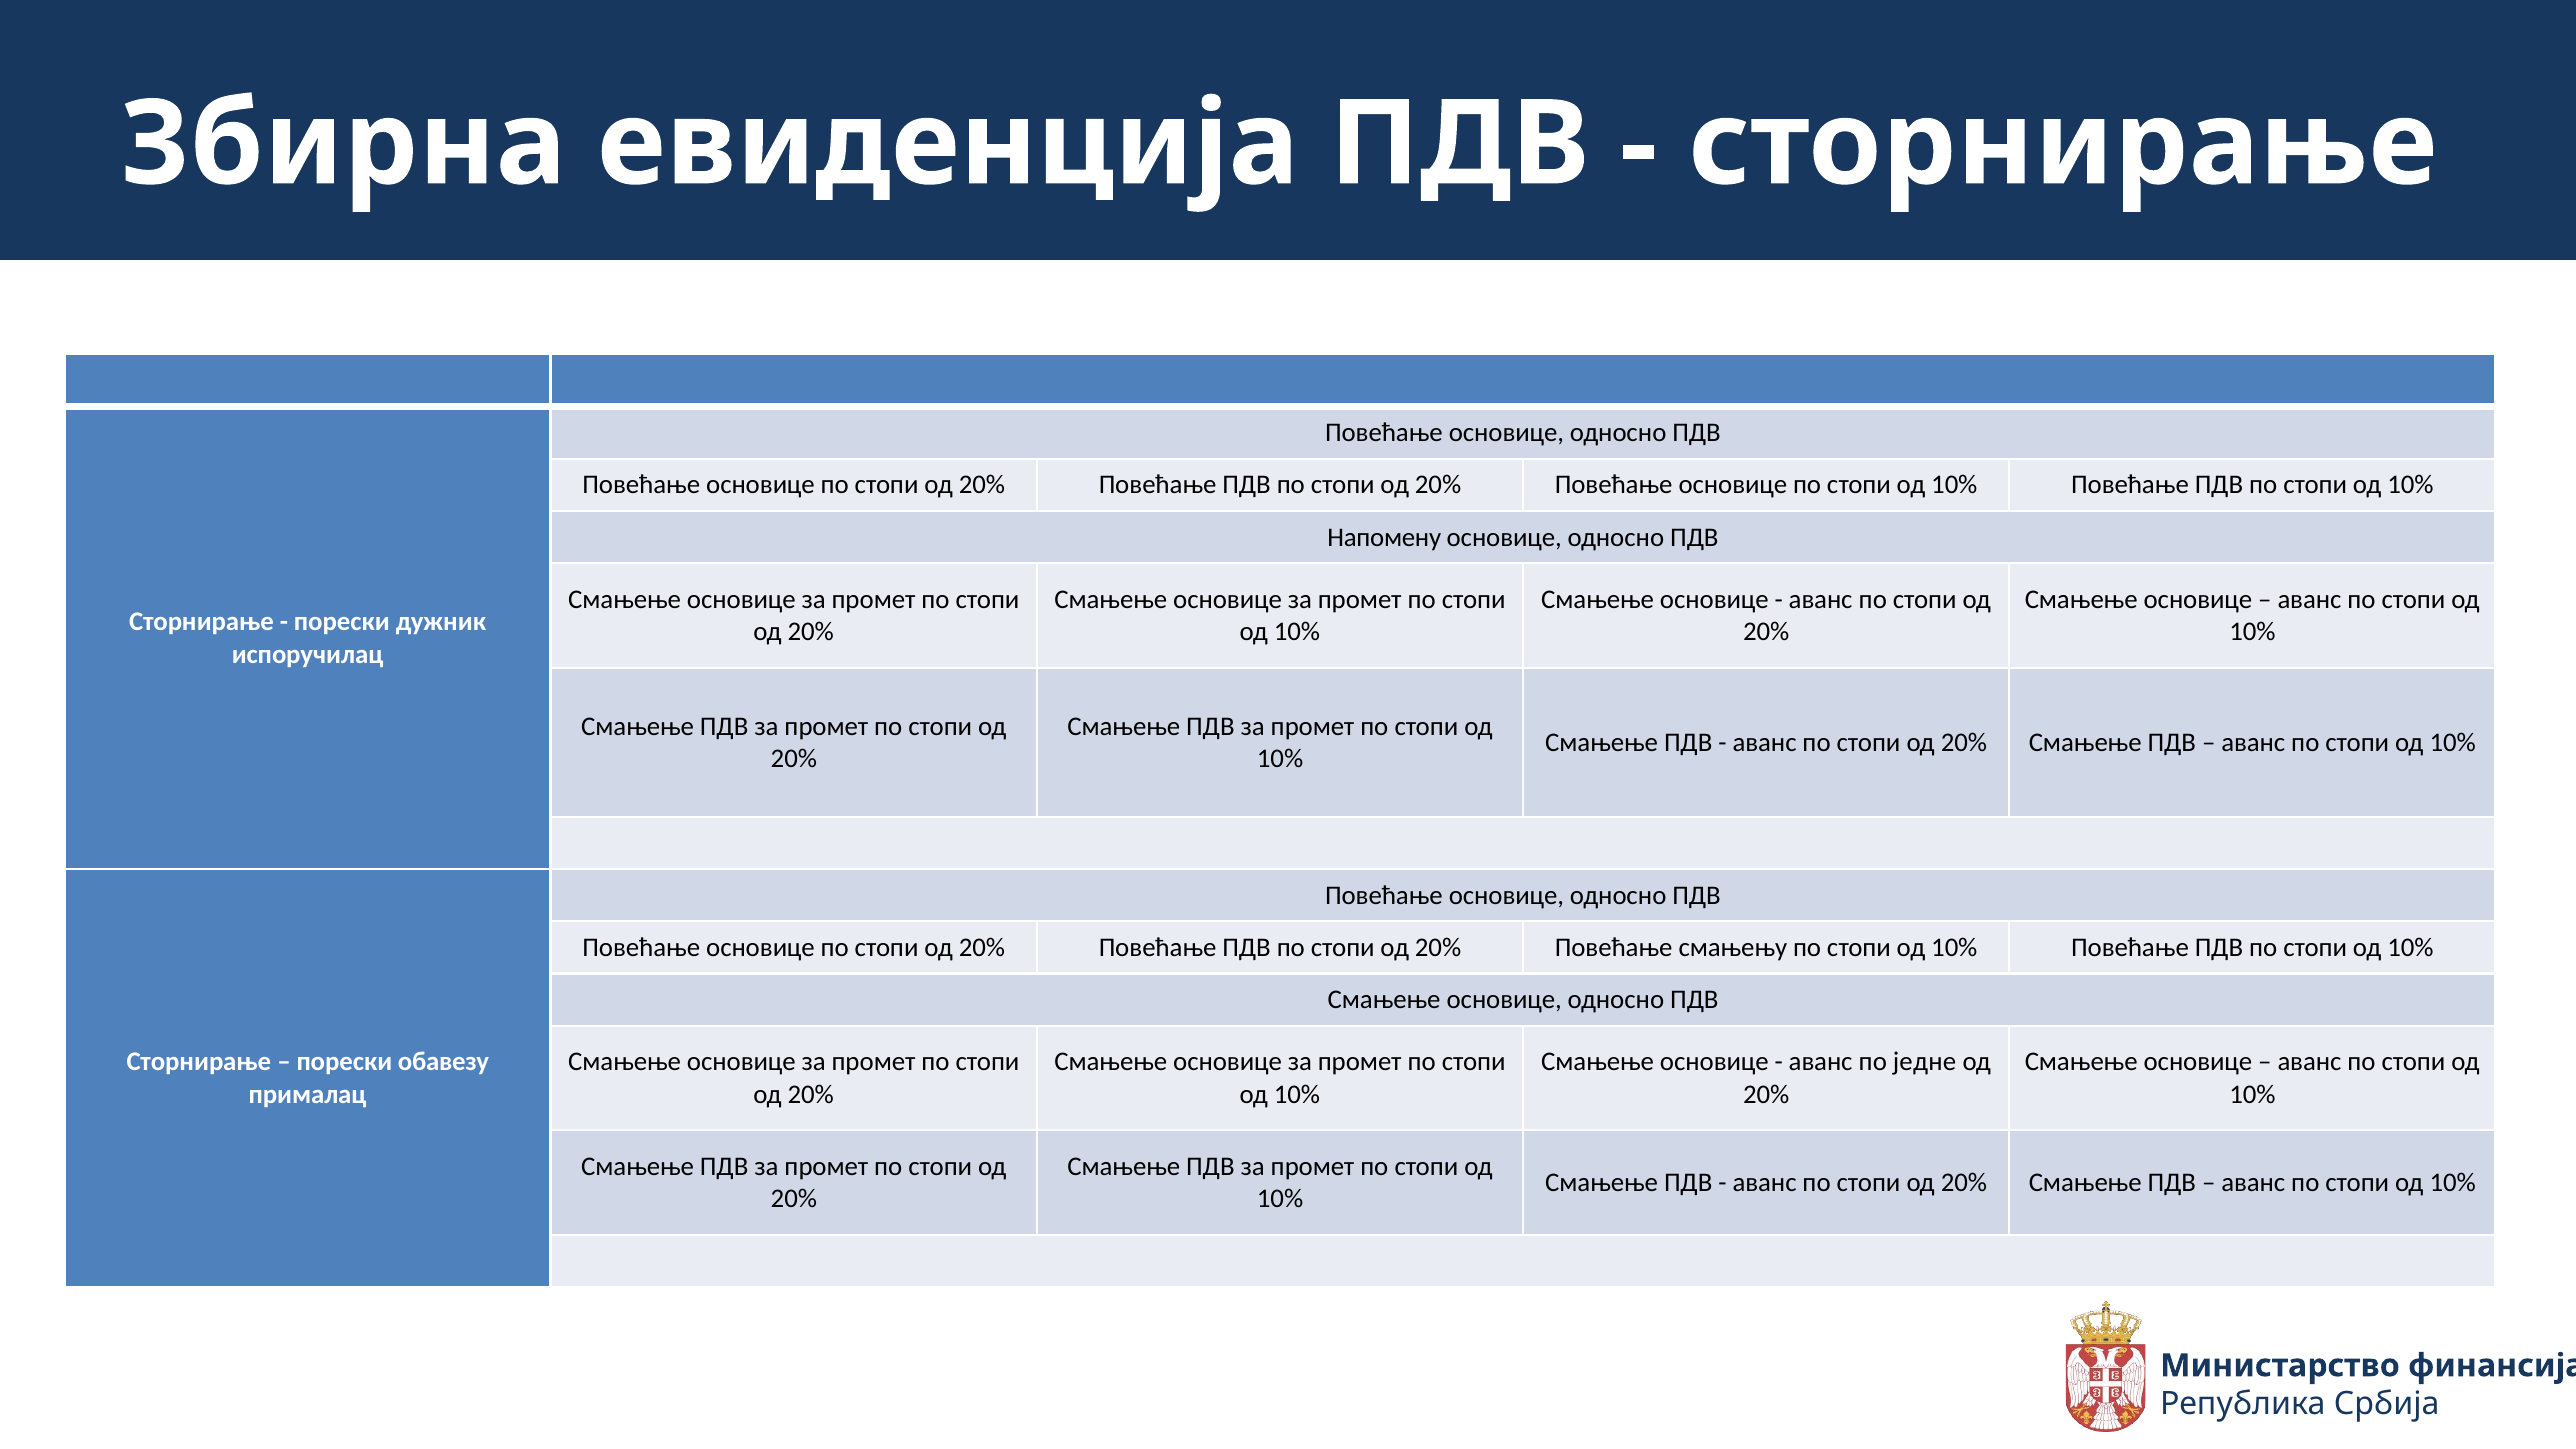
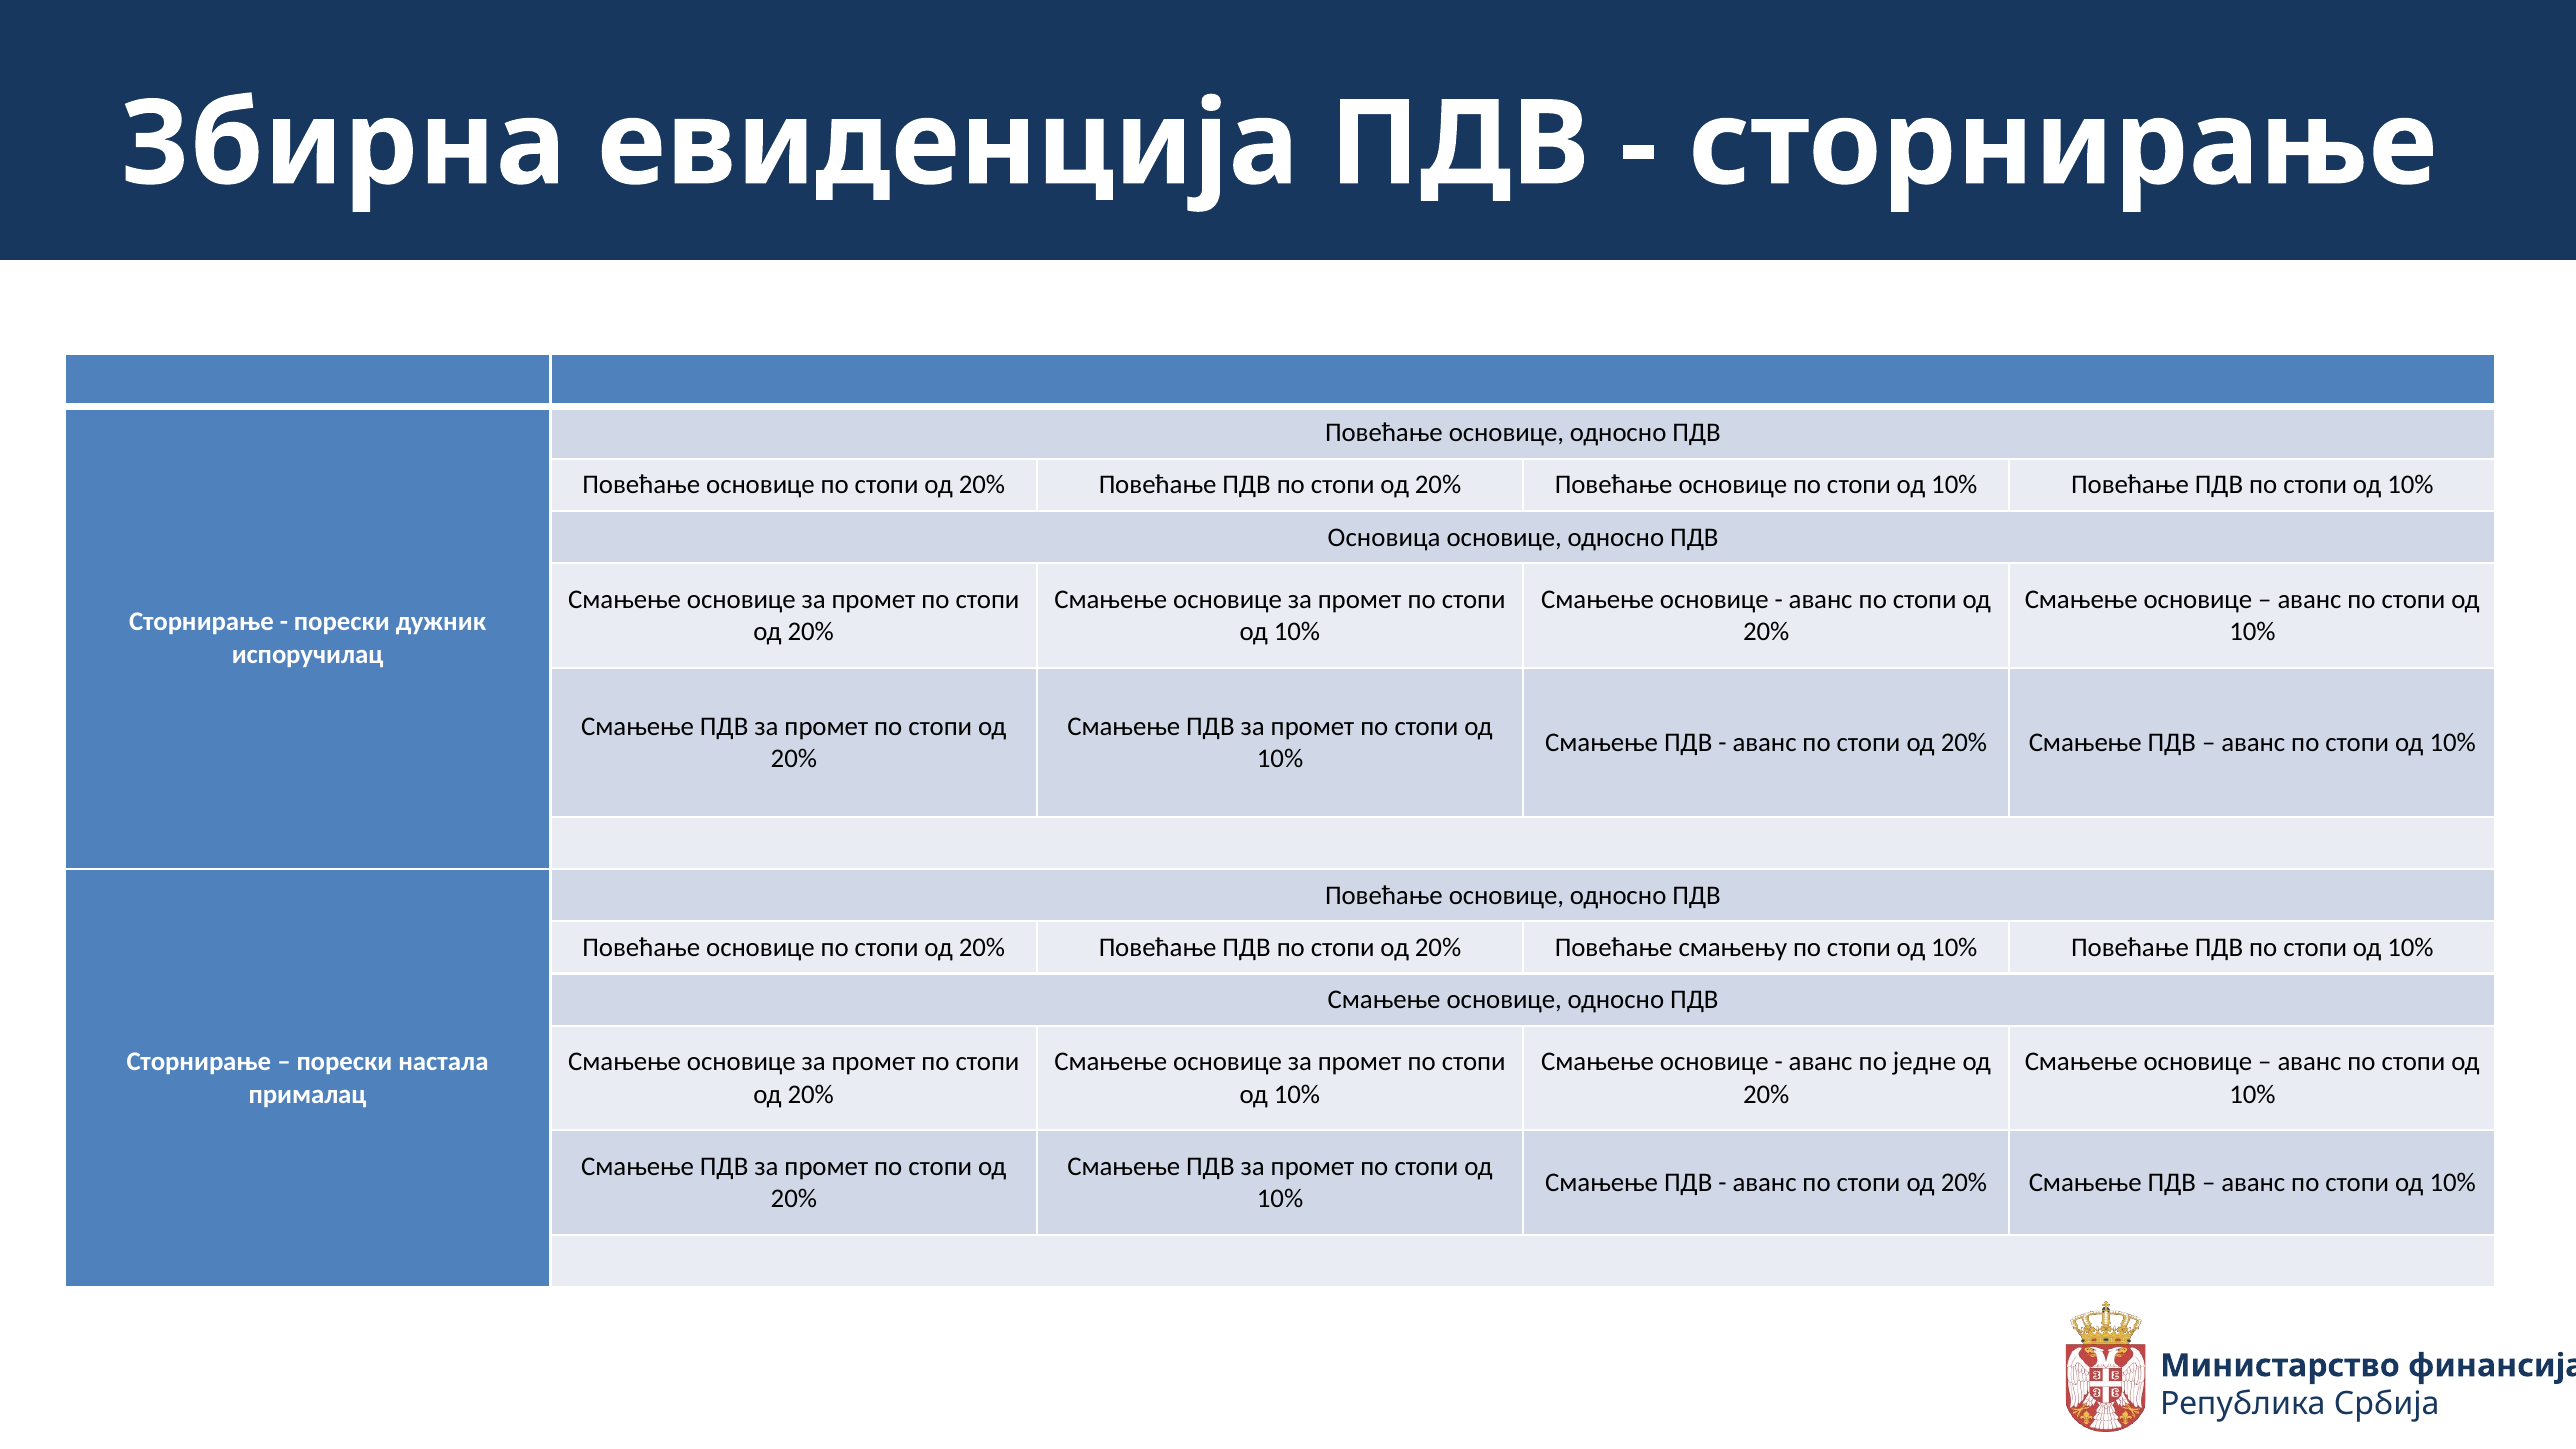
Напомену: Напомену -> Основица
обавезу: обавезу -> настала
